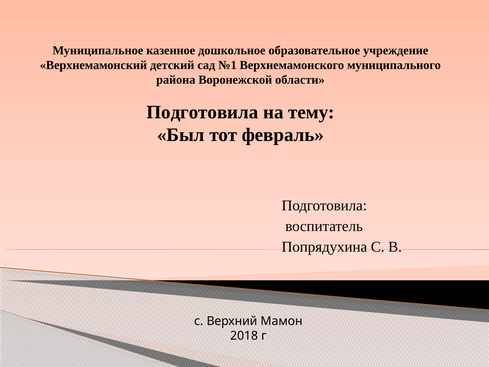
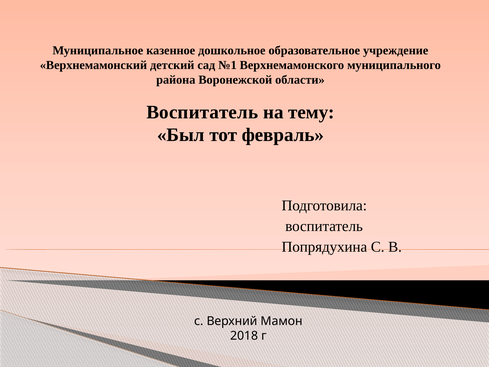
Подготовила at (202, 112): Подготовила -> Воспитатель
